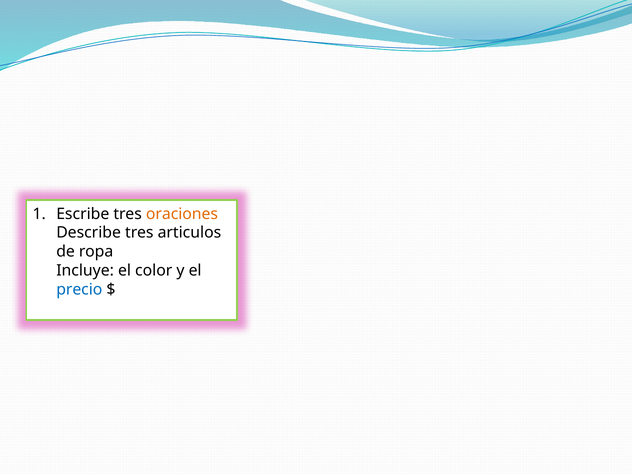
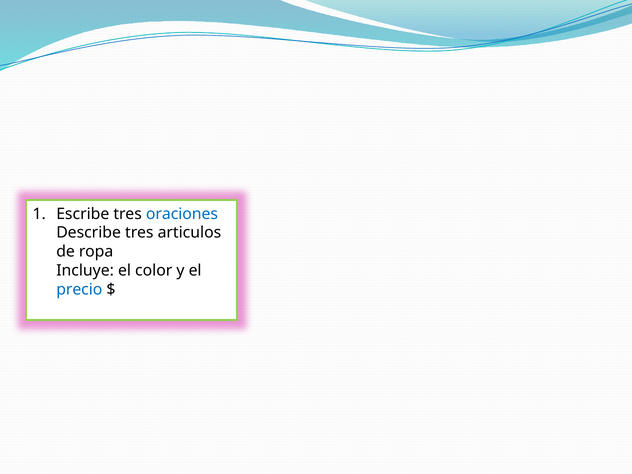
oraciones colour: orange -> blue
